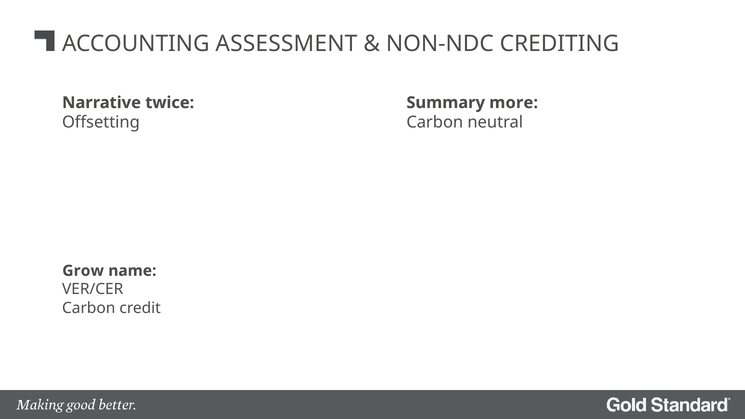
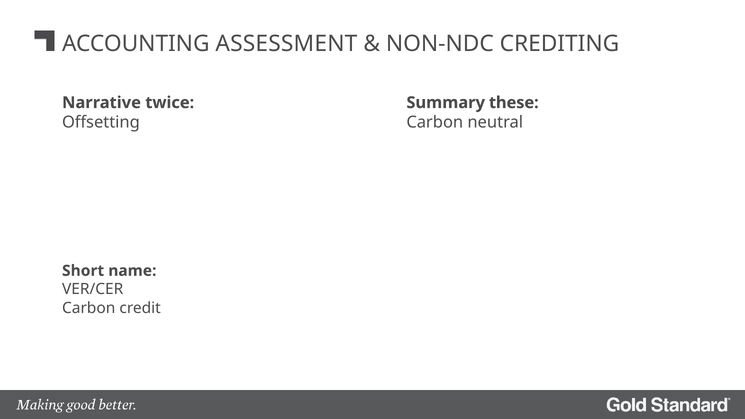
more: more -> these
Grow: Grow -> Short
